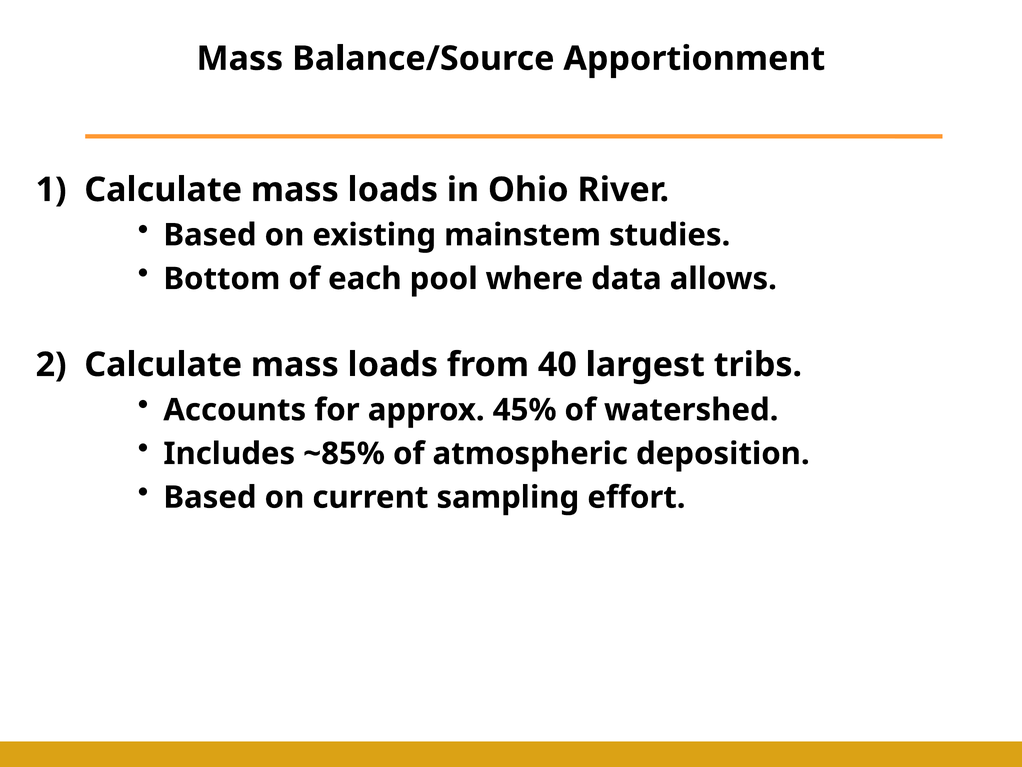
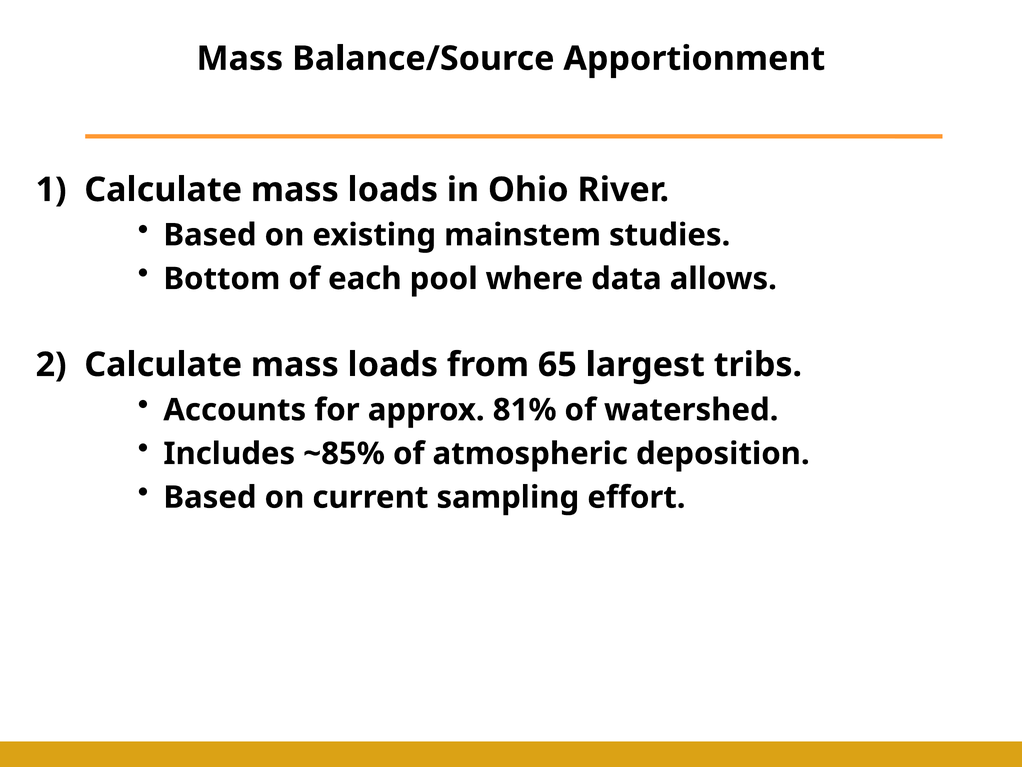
40: 40 -> 65
45%: 45% -> 81%
